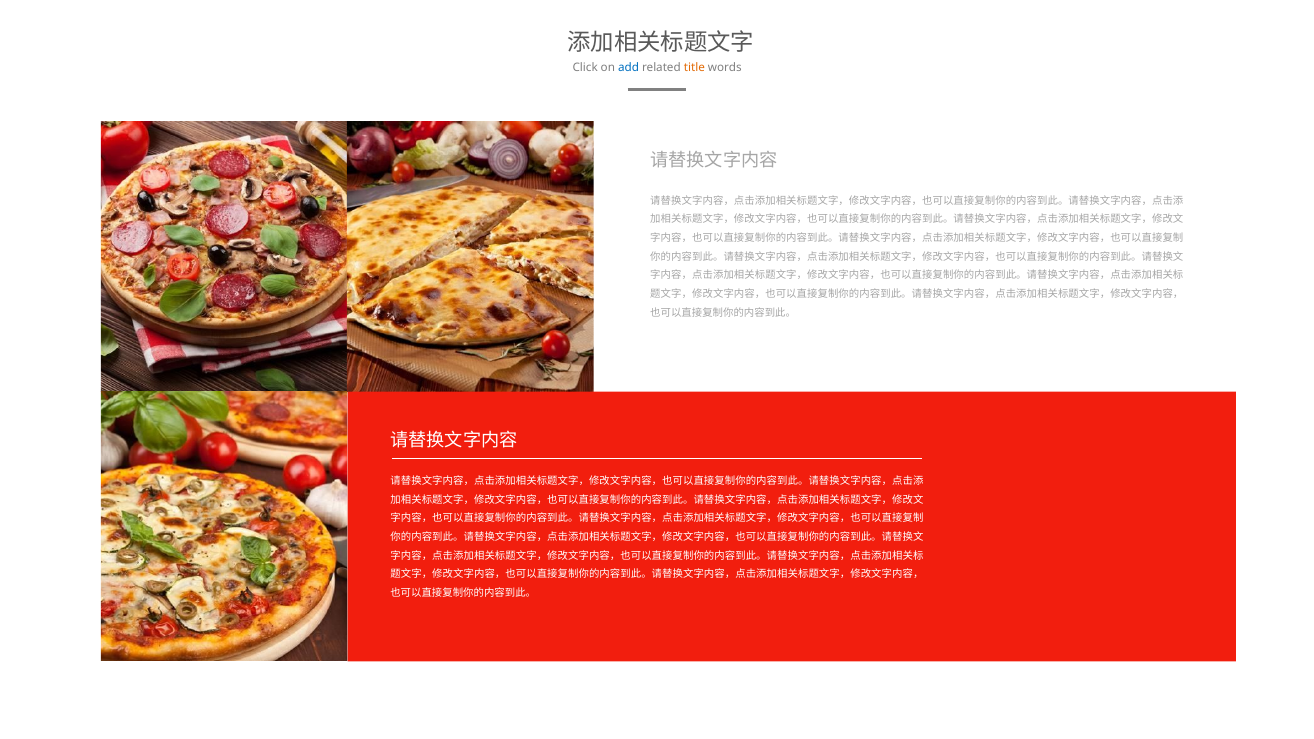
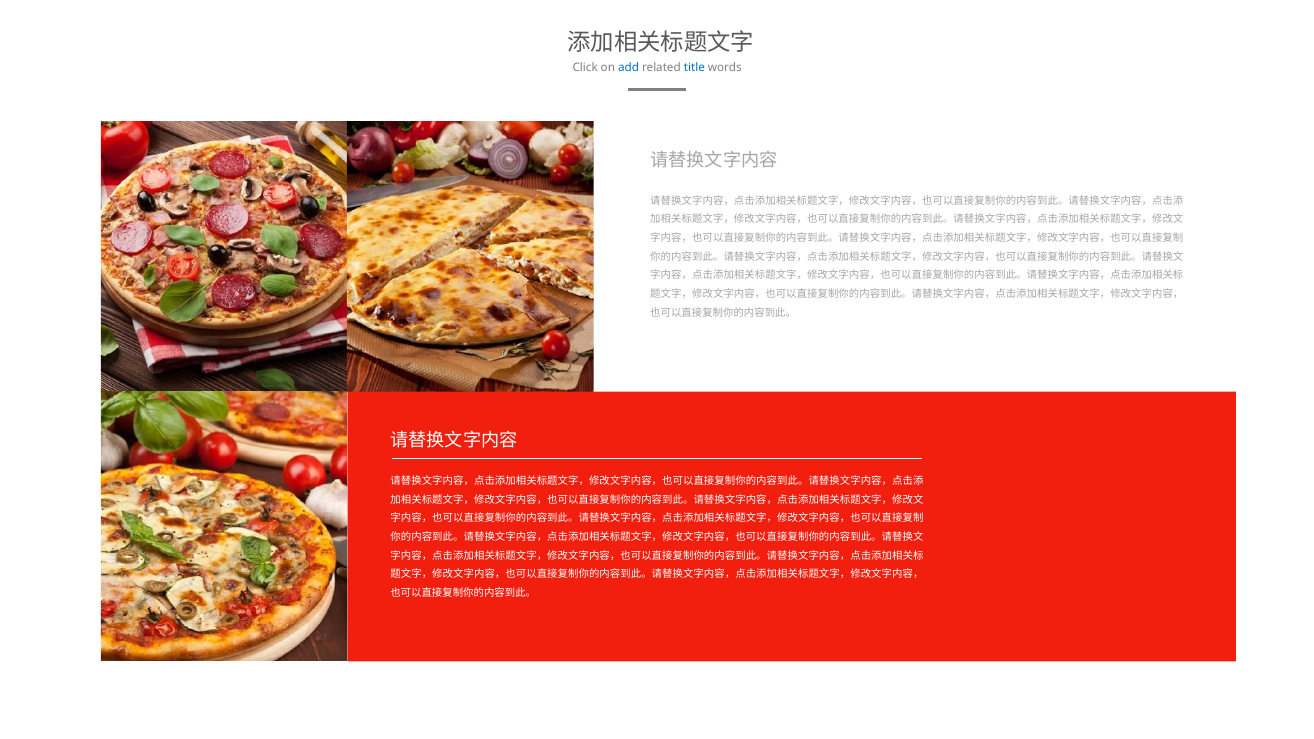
title colour: orange -> blue
